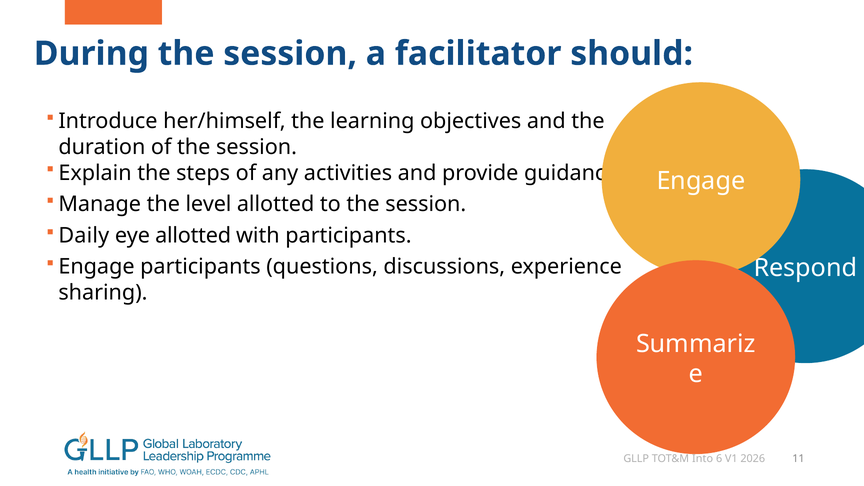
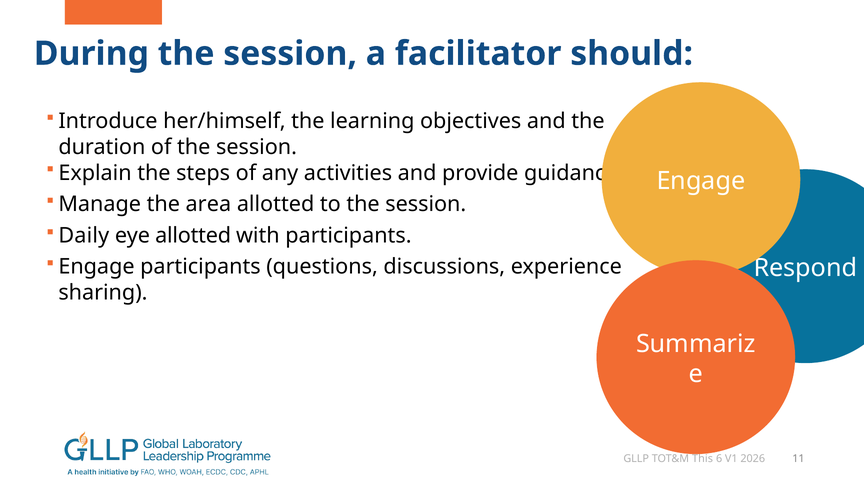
level: level -> area
Into: Into -> This
